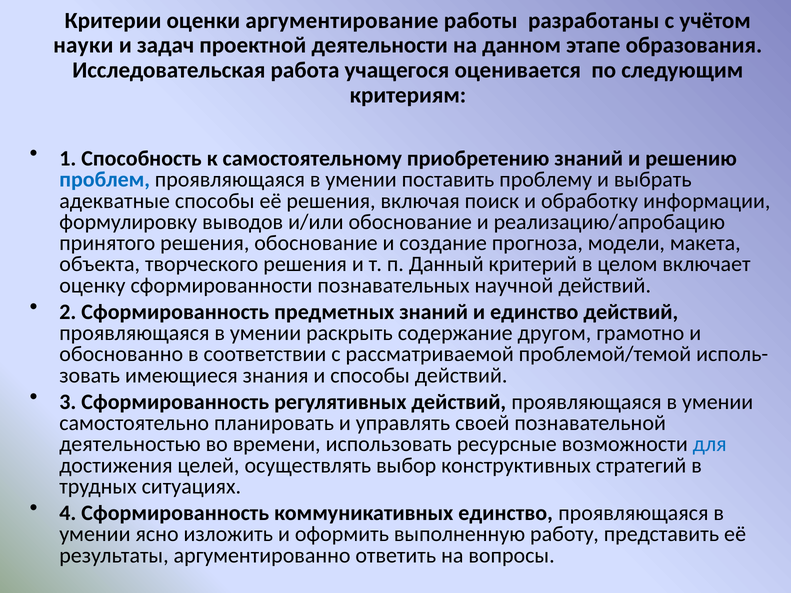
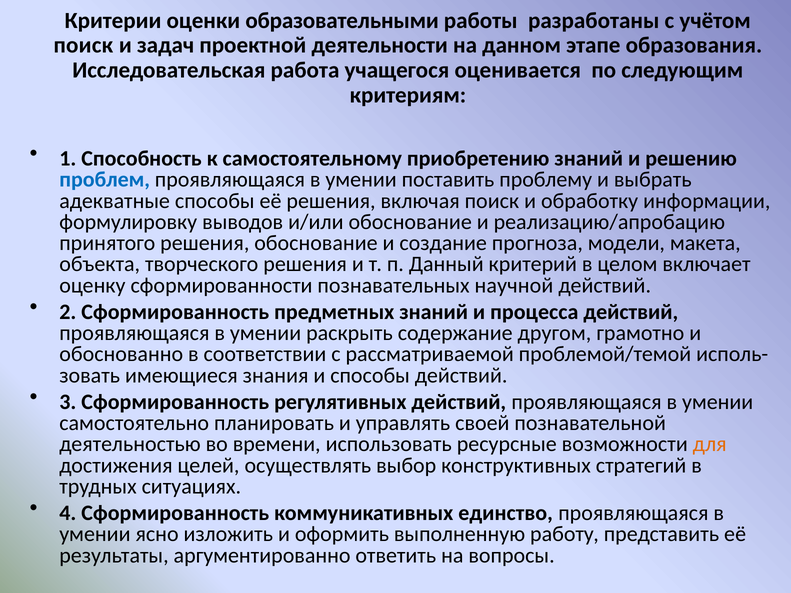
аргументирование: аргументирование -> образовательными
науки at (83, 45): науки -> поиск
и единство: единство -> процесса
для colour: blue -> orange
